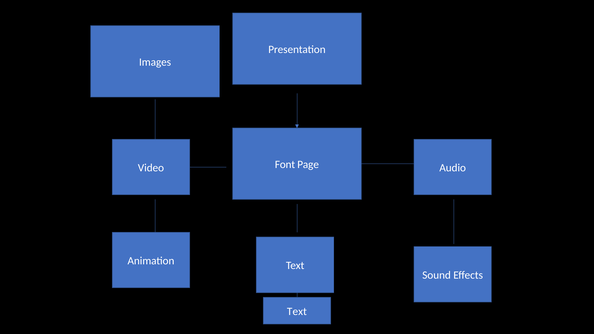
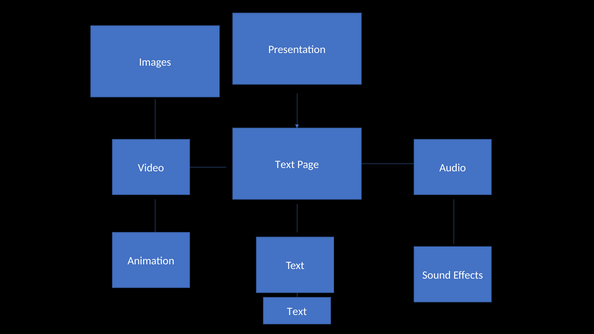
Font at (285, 165): Font -> Text
